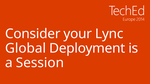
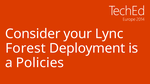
Global: Global -> Forest
Session: Session -> Policies
